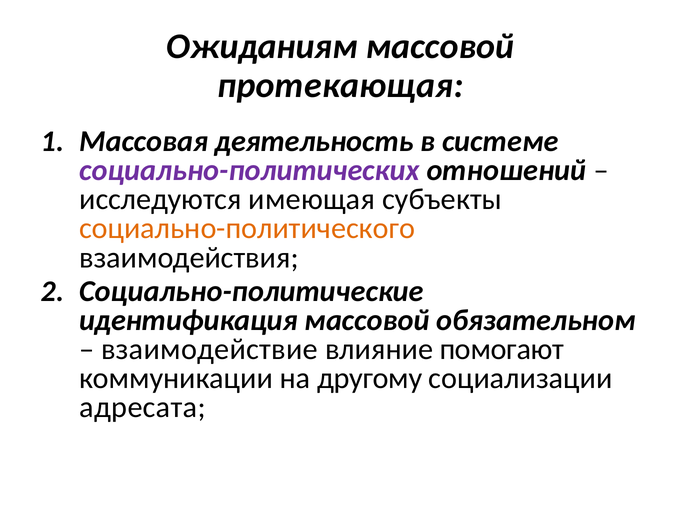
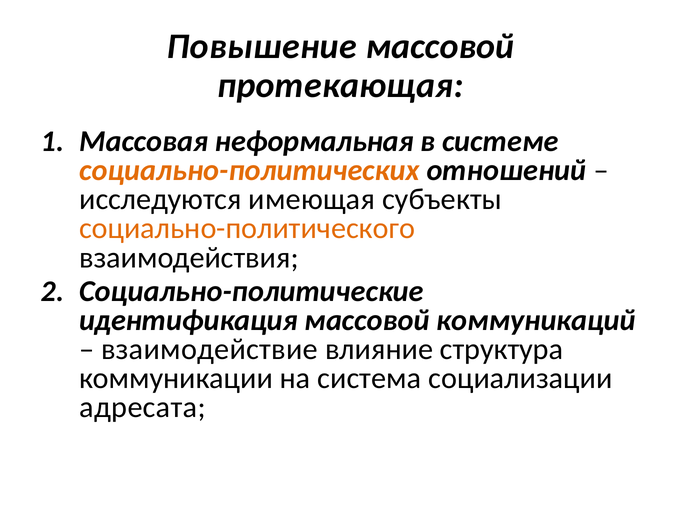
Ожиданиям: Ожиданиям -> Повышение
деятельность: деятельность -> неформальная
социально-политических colour: purple -> orange
обязательном: обязательном -> коммуникаций
помогают: помогают -> структура
другому: другому -> система
